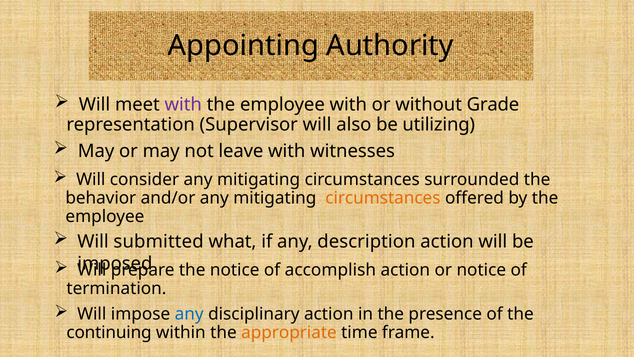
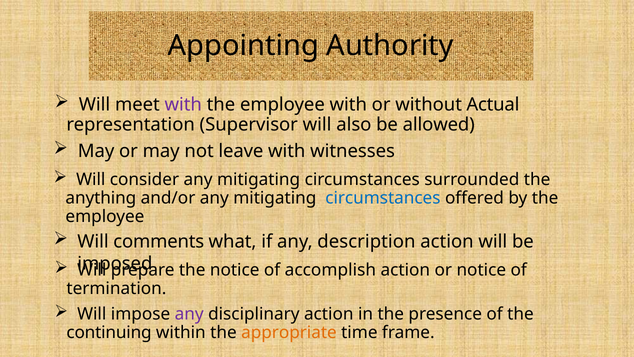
Grade: Grade -> Actual
utilizing: utilizing -> allowed
behavior: behavior -> anything
circumstances at (383, 198) colour: orange -> blue
submitted: submitted -> comments
any at (189, 314) colour: blue -> purple
